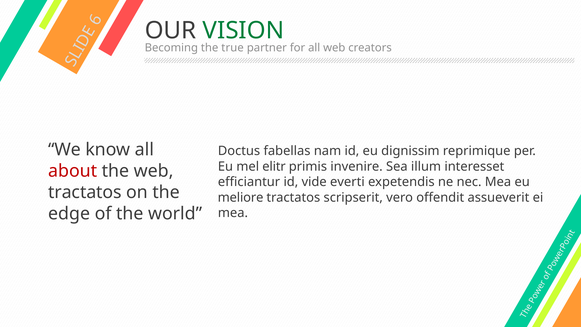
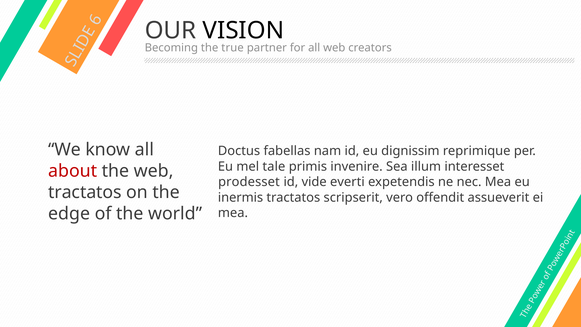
VISION colour: green -> black
elitr: elitr -> tale
efficiantur: efficiantur -> prodesset
meliore: meliore -> inermis
